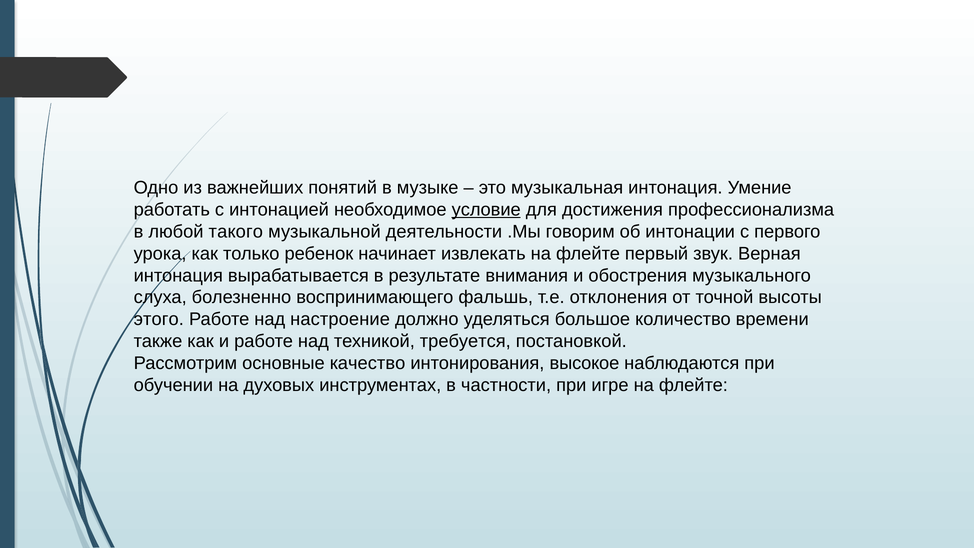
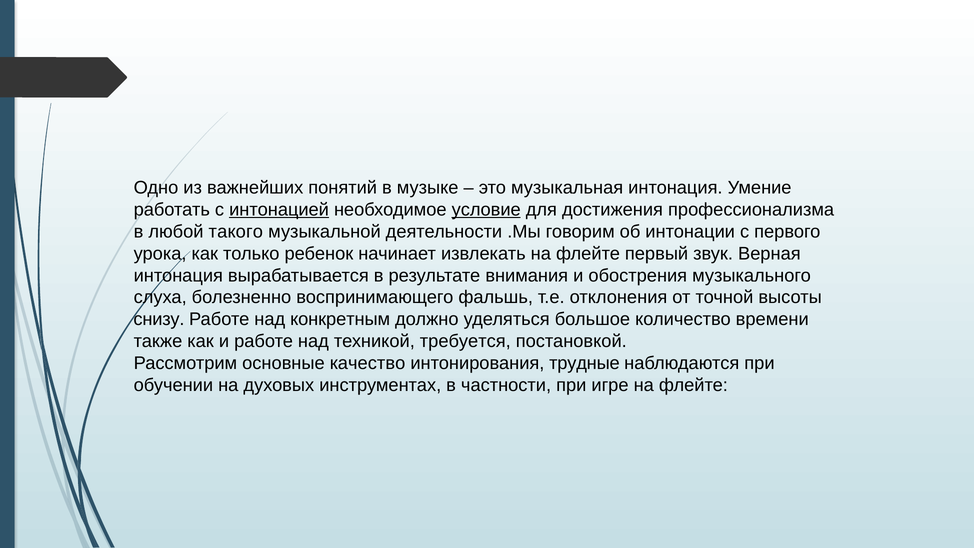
интонацией underline: none -> present
этого: этого -> снизу
настроение: настроение -> конкретным
высокое: высокое -> трудные
